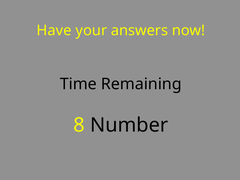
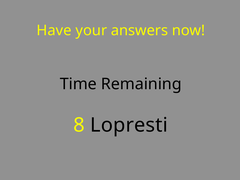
Number: Number -> Lopresti
